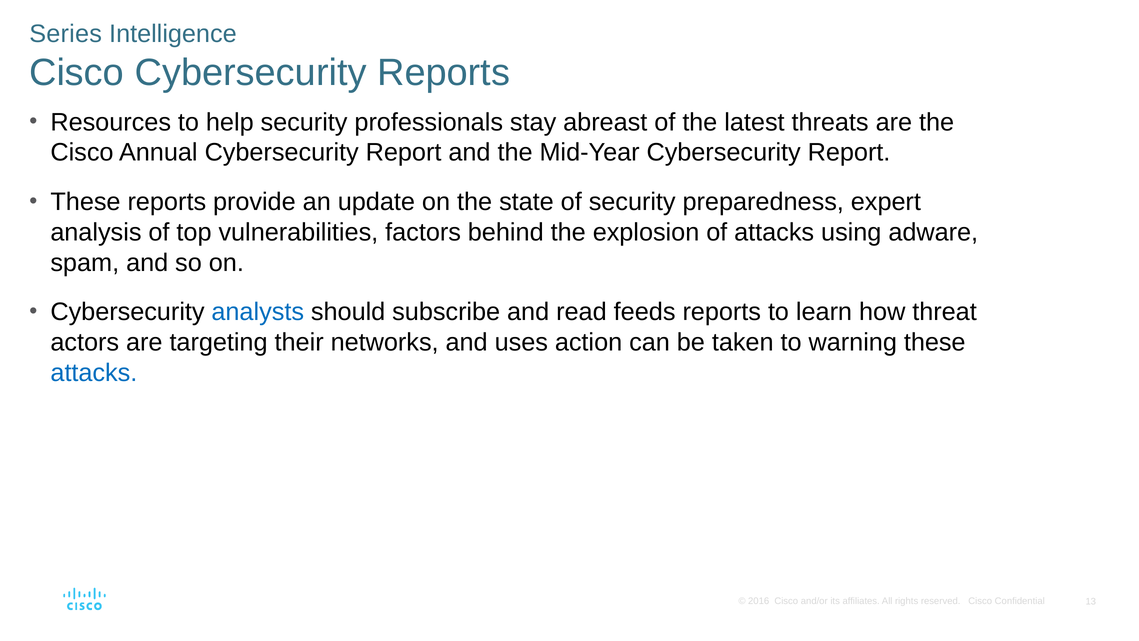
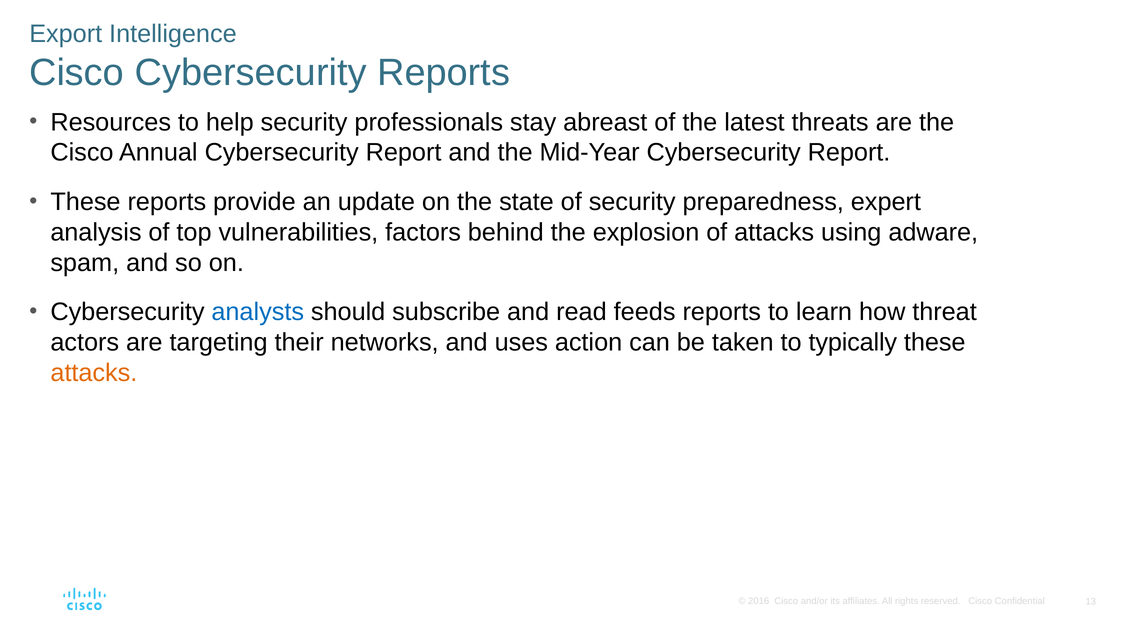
Series: Series -> Export
warning: warning -> typically
attacks at (94, 373) colour: blue -> orange
